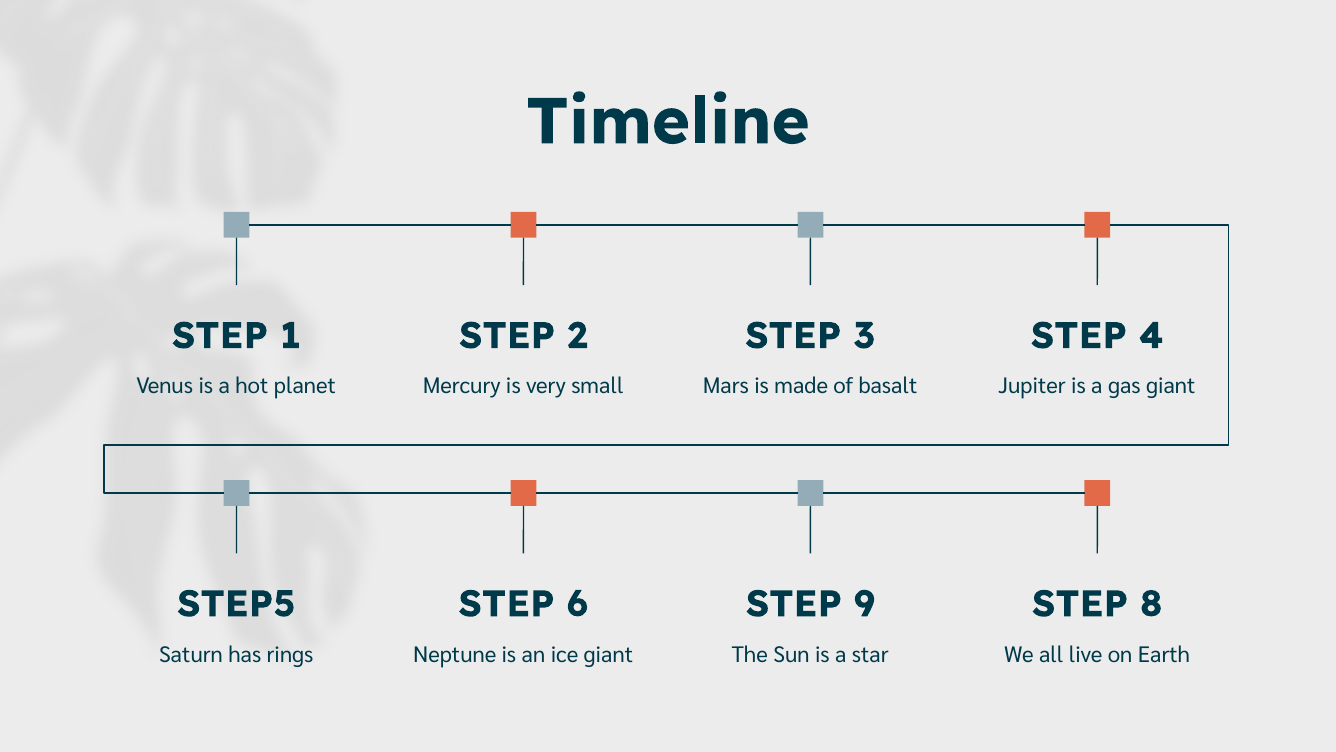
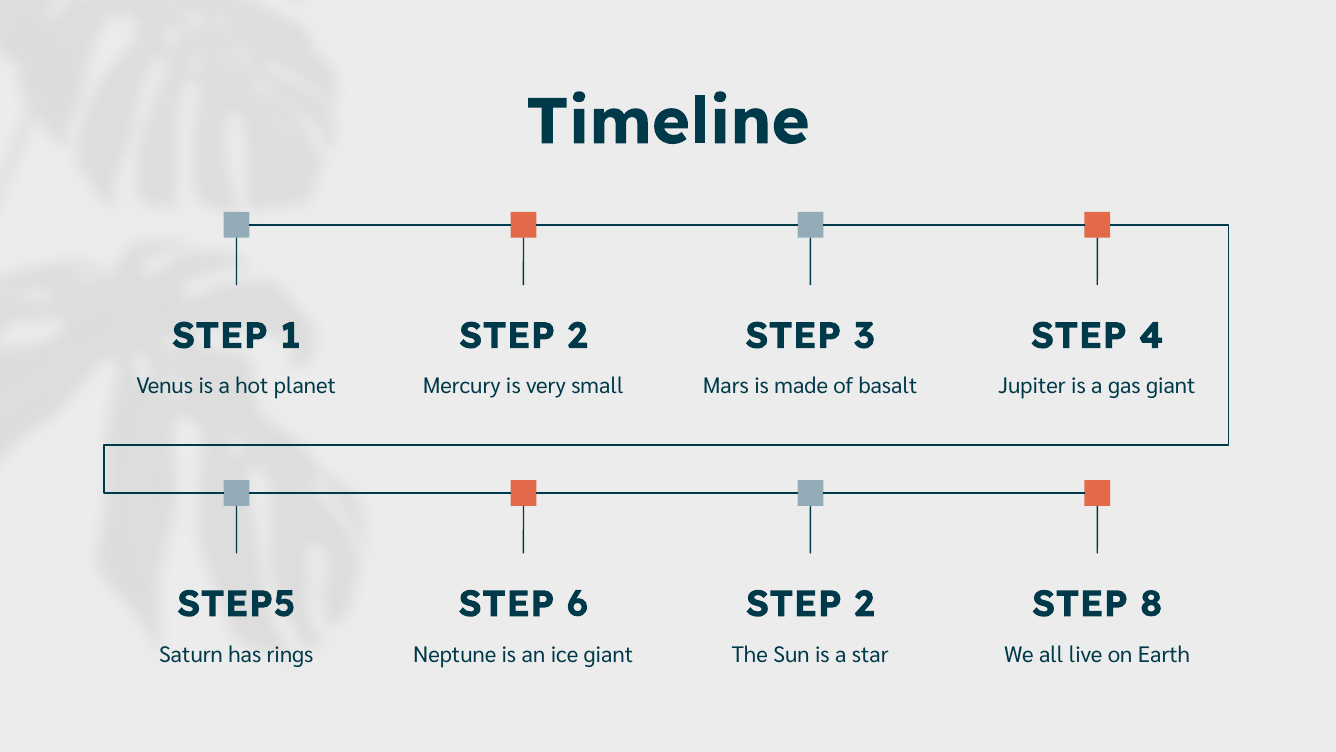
9 at (864, 604): 9 -> 2
